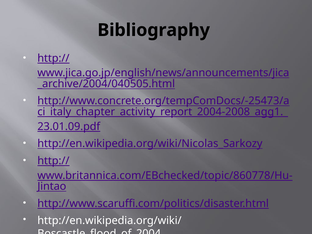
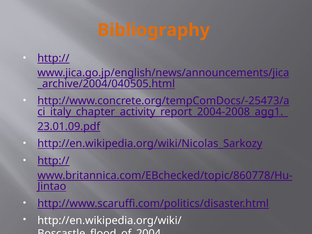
Bibliography colour: black -> orange
